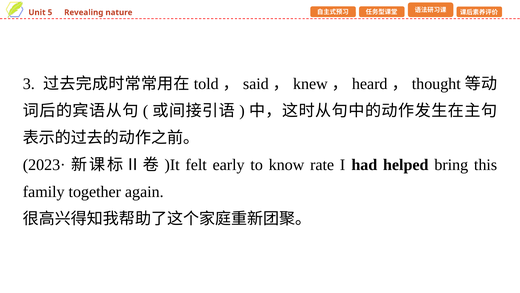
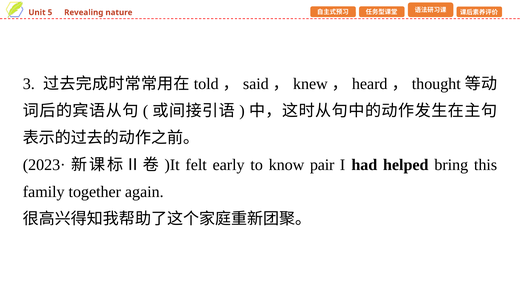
rate: rate -> pair
